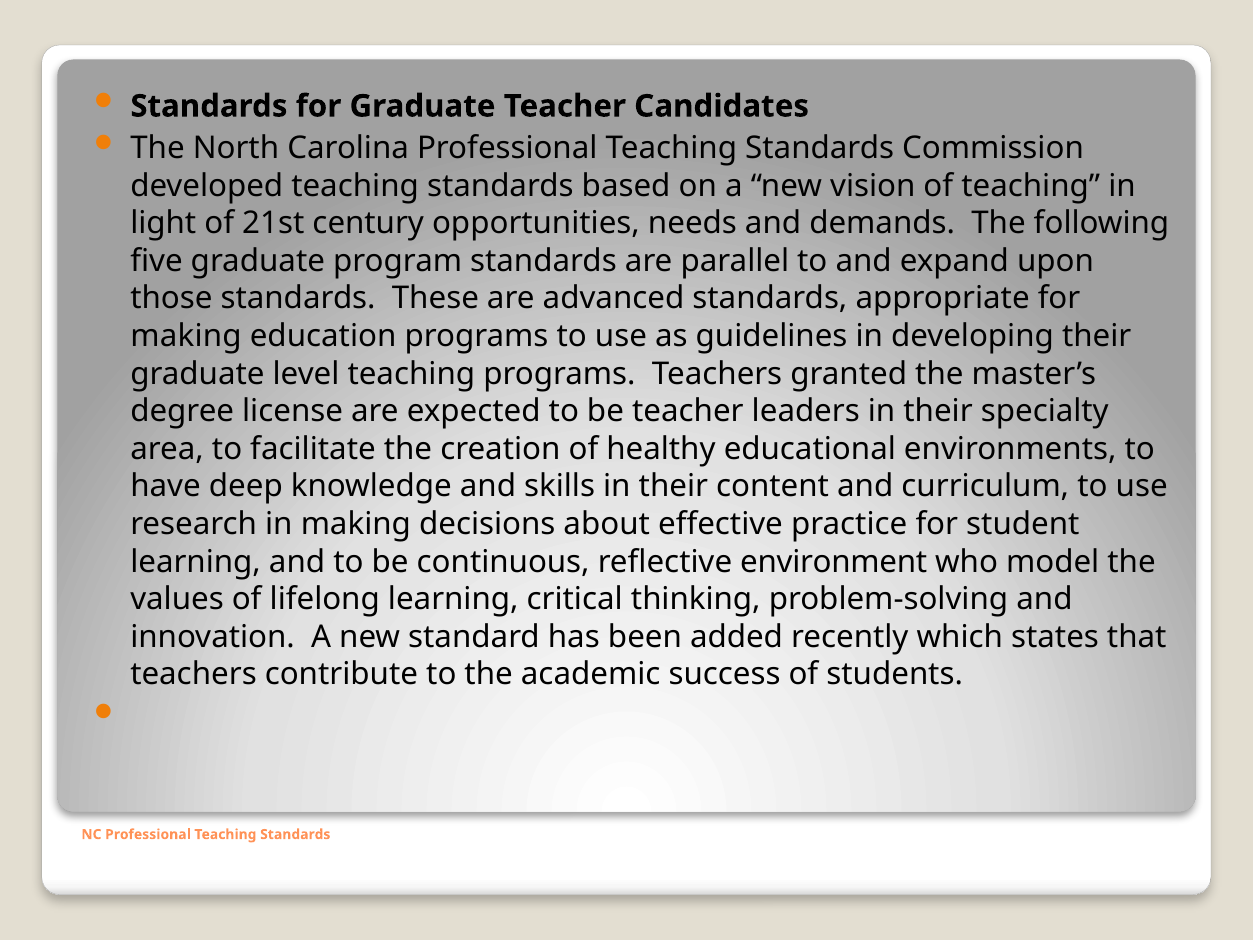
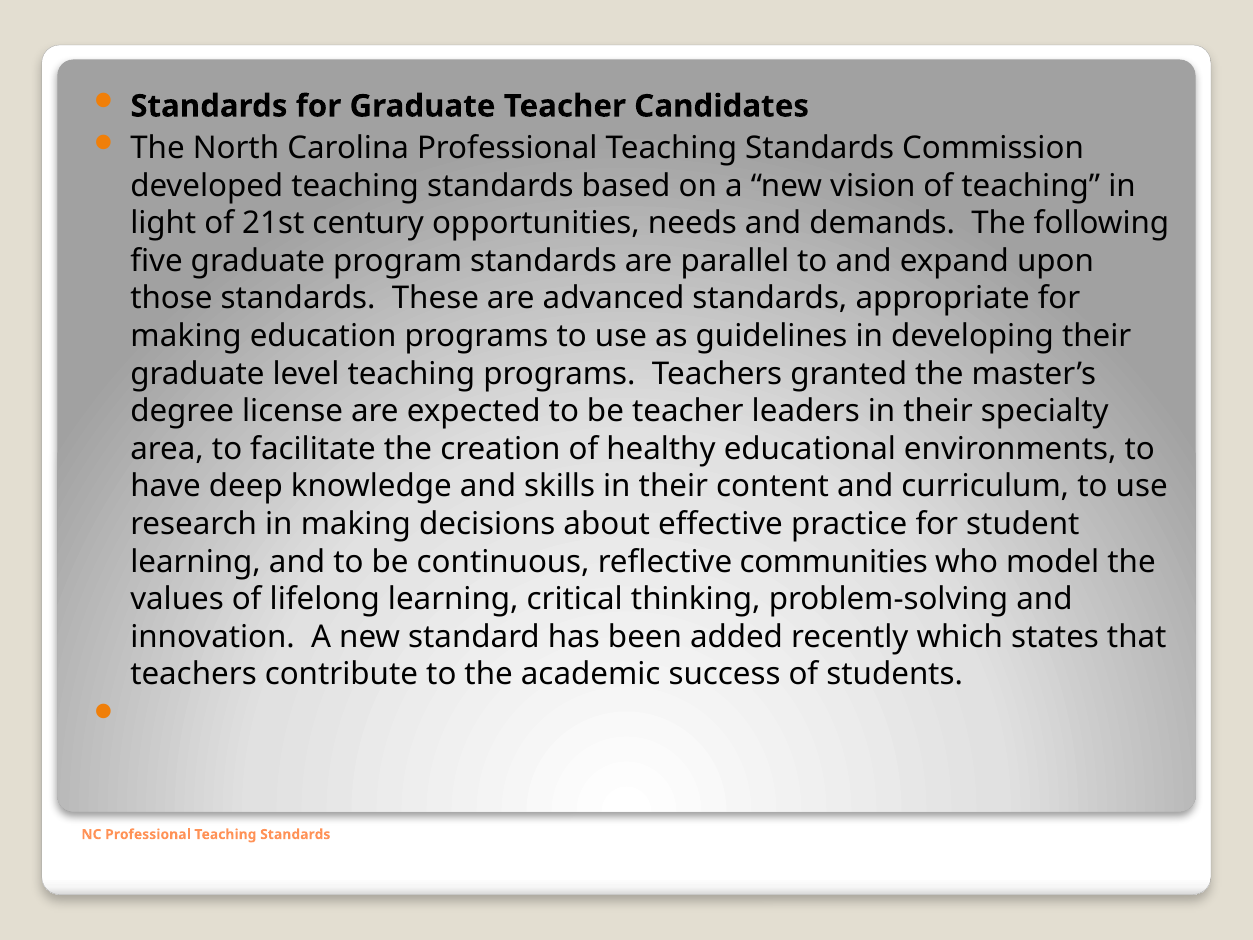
environment: environment -> communities
